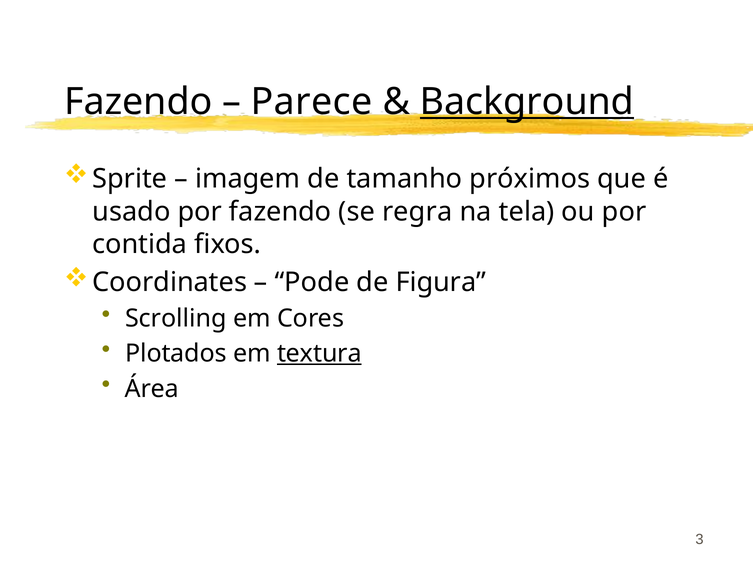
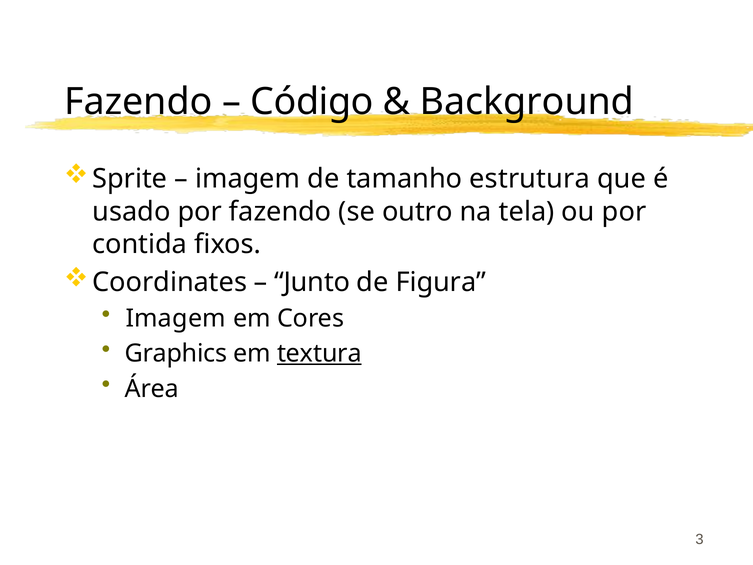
Parece: Parece -> Código
Background underline: present -> none
próximos: próximos -> estrutura
regra: regra -> outro
Pode: Pode -> Junto
Scrolling at (176, 318): Scrolling -> Imagem
Plotados: Plotados -> Graphics
